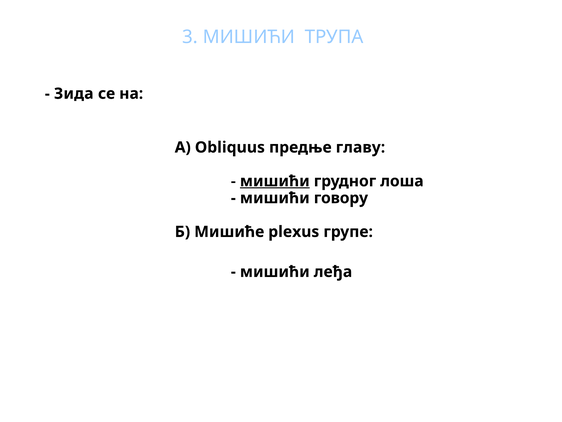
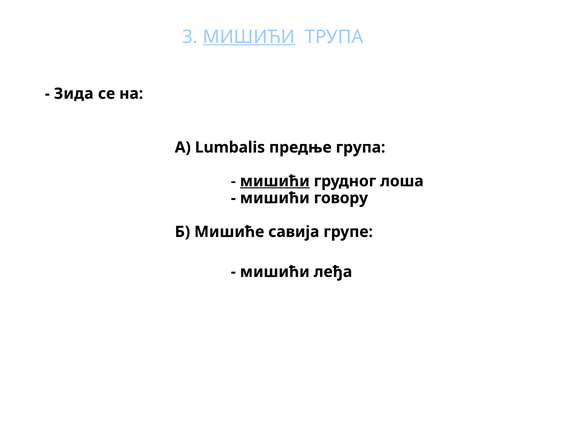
МИШИЋИ at (249, 37) underline: none -> present
Obliquus: Obliquus -> Lumbalis
главу: главу -> групa
plexus: plexus -> савија
